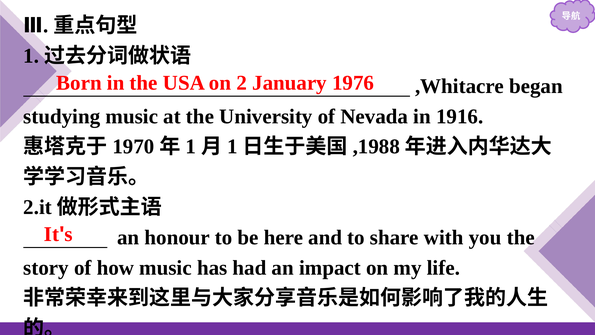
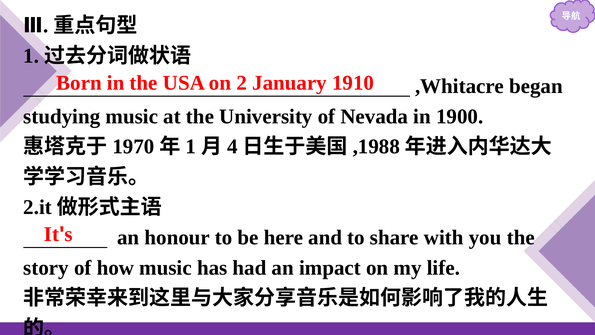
1976: 1976 -> 1910
1916: 1916 -> 1900
1 at (232, 147): 1 -> 4
